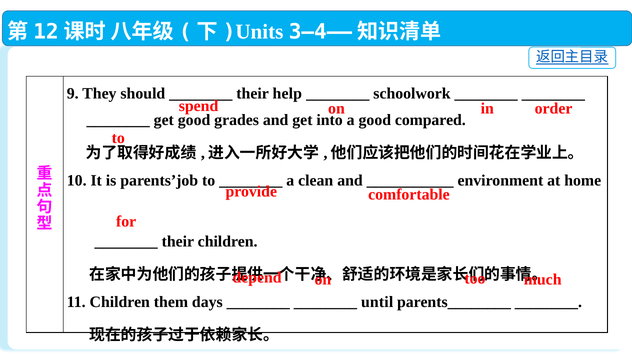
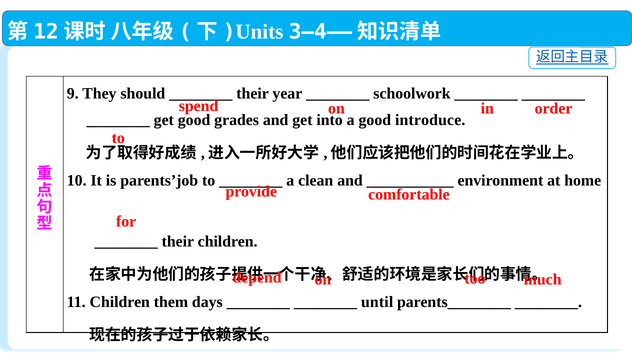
help: help -> year
compared: compared -> introduce
